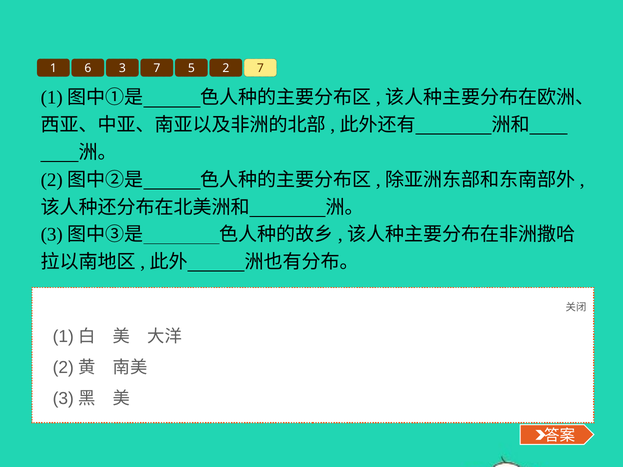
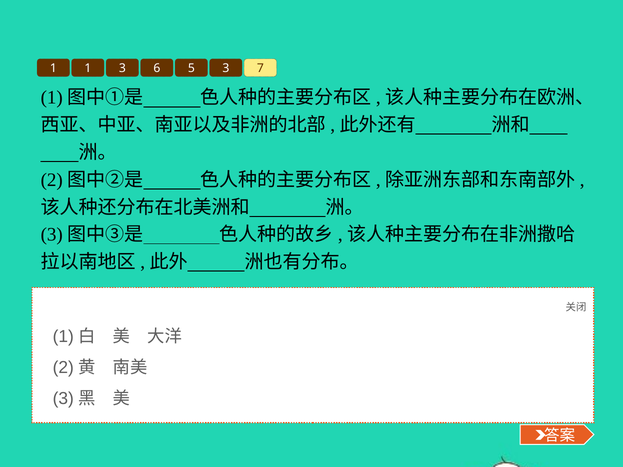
1 6: 6 -> 1
3 7: 7 -> 6
5 2: 2 -> 3
